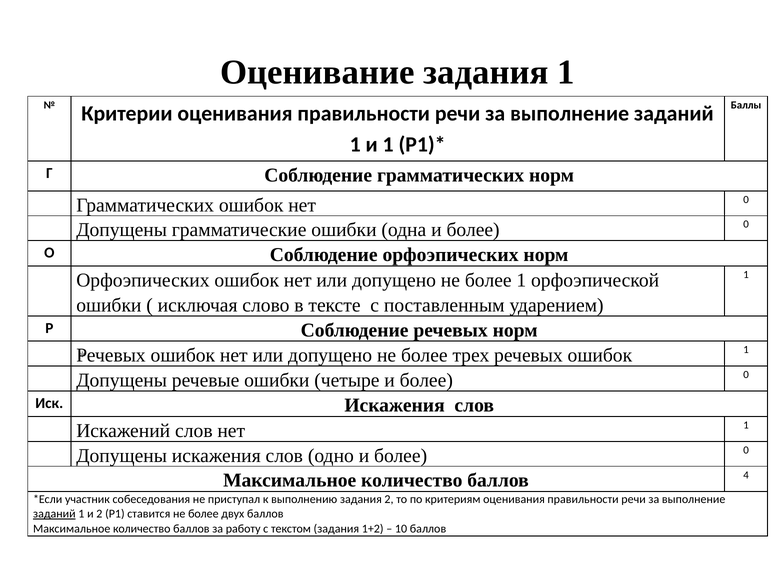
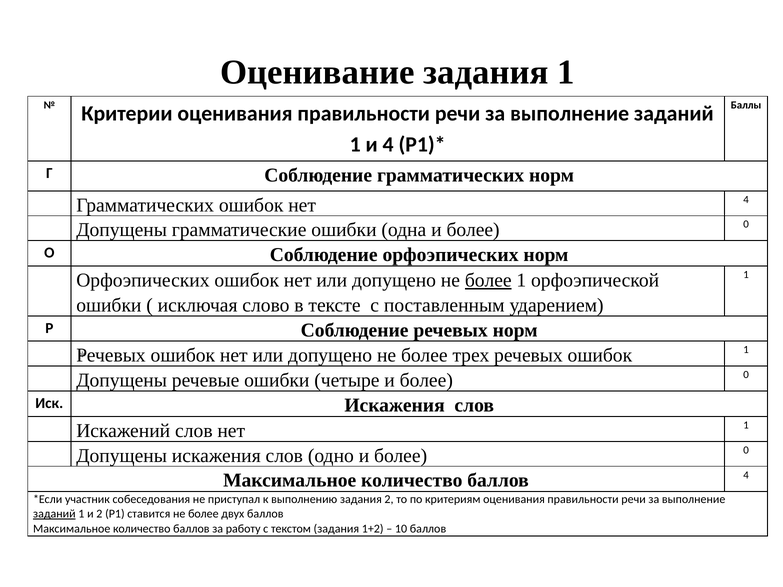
и 1: 1 -> 4
нет 0: 0 -> 4
более at (488, 280) underline: none -> present
